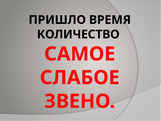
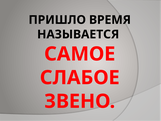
КОЛИЧЕСТВО: КОЛИЧЕСТВО -> НАЗЫВАЕТСЯ
